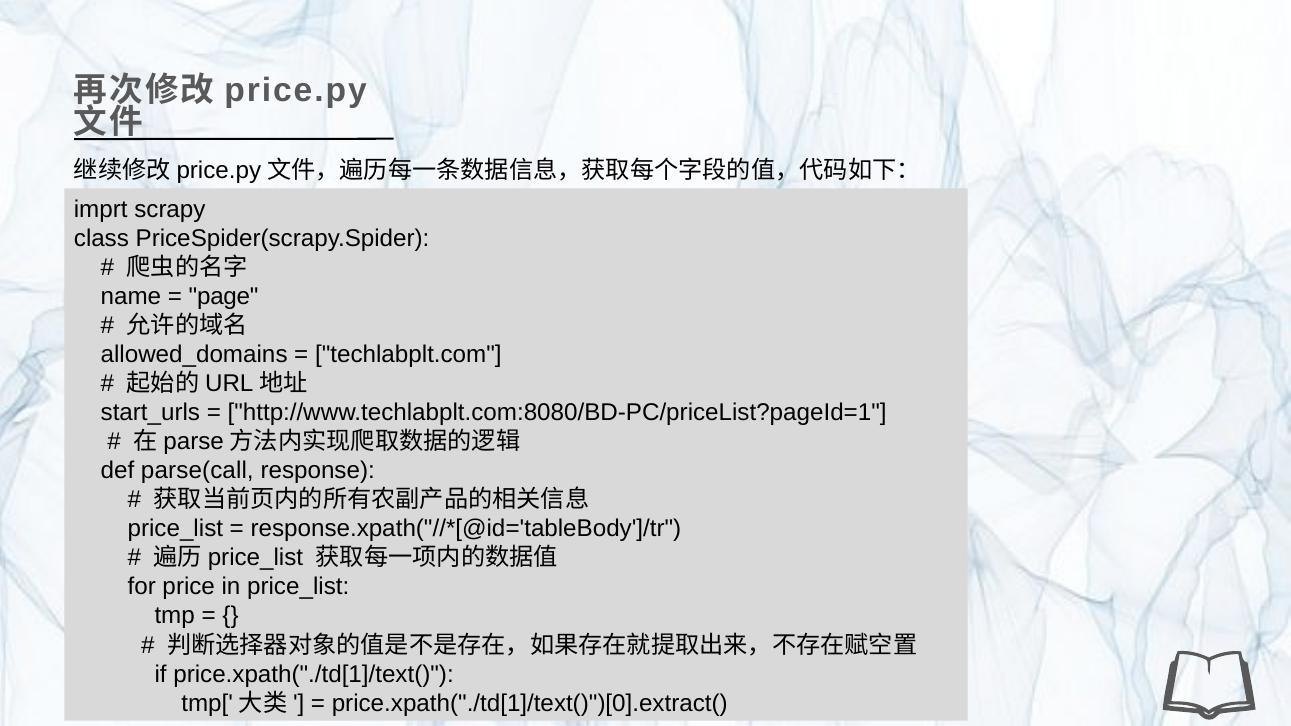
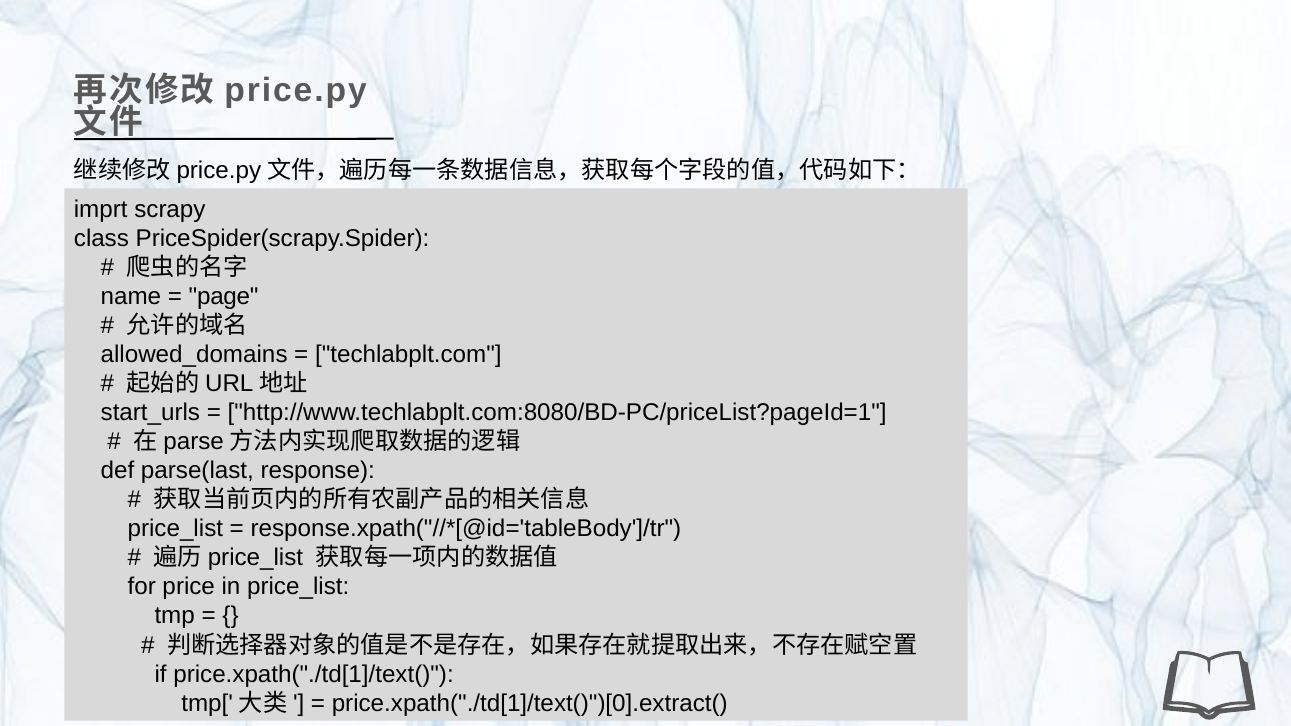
parse(call: parse(call -> parse(last
